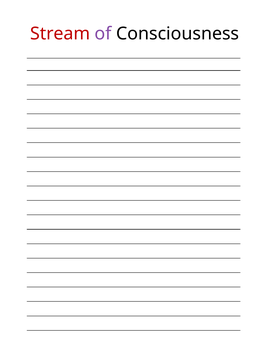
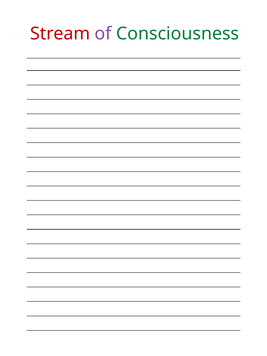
Consciousness colour: black -> green
